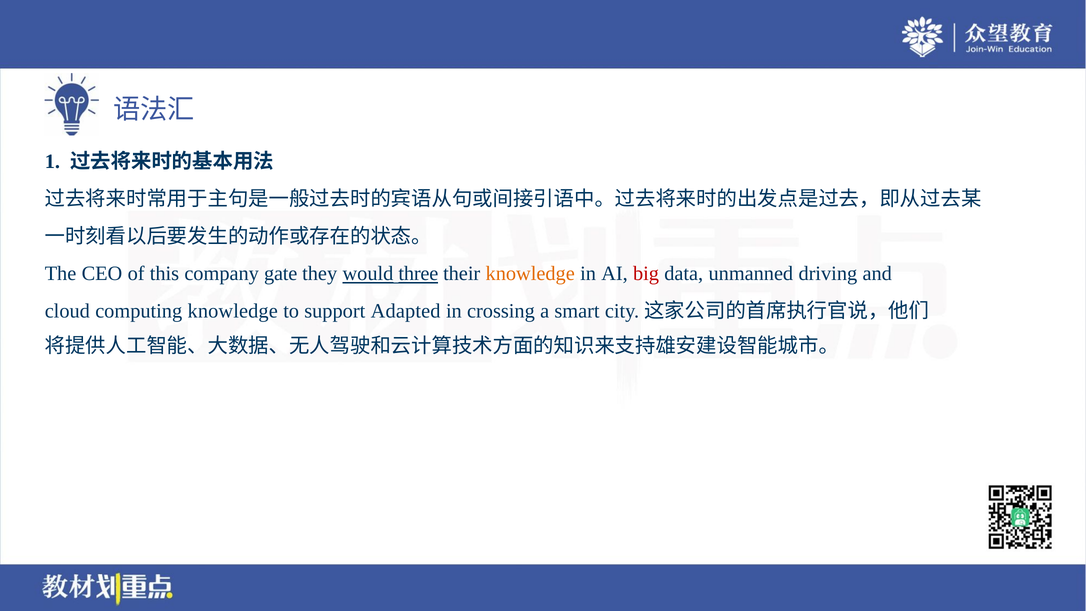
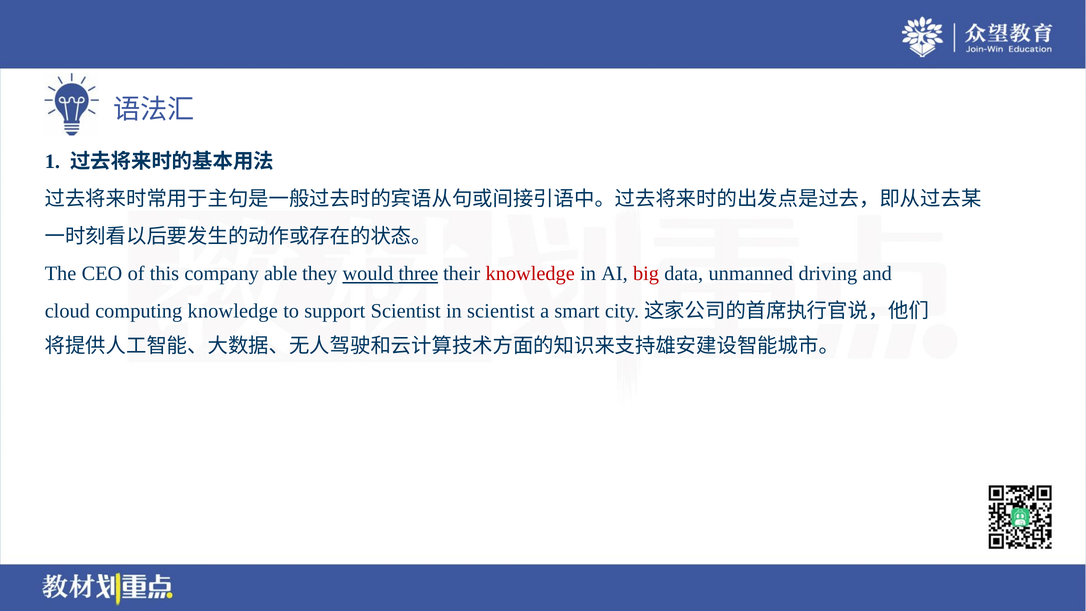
gate: gate -> able
knowledge at (530, 274) colour: orange -> red
support Adapted: Adapted -> Scientist
in crossing: crossing -> scientist
